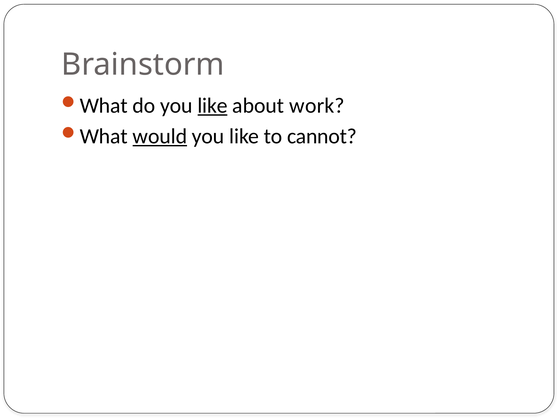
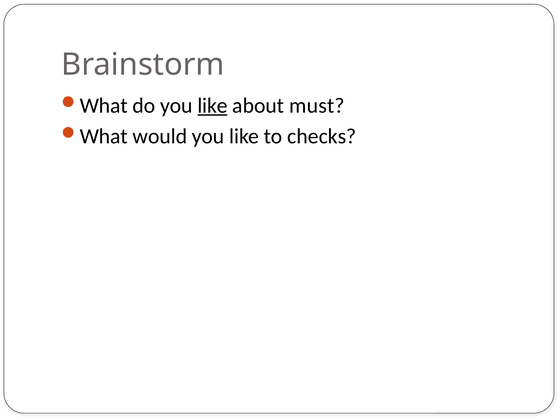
work: work -> must
would underline: present -> none
cannot: cannot -> checks
